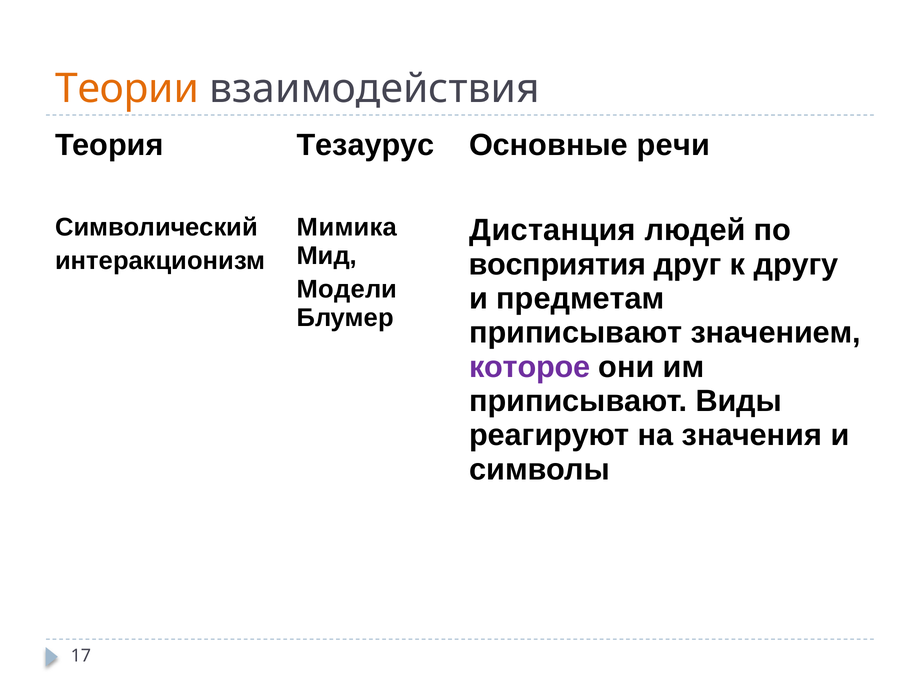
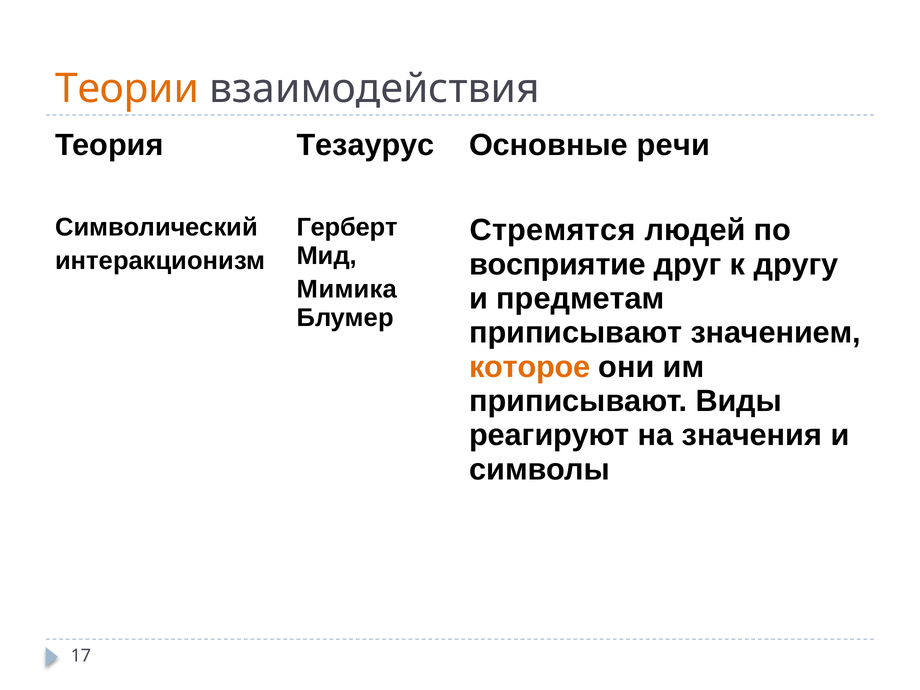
Мимика: Мимика -> Герберт
Дистанция: Дистанция -> Стремятся
восприятия: восприятия -> восприятие
Модели: Модели -> Мимика
которое colour: purple -> orange
